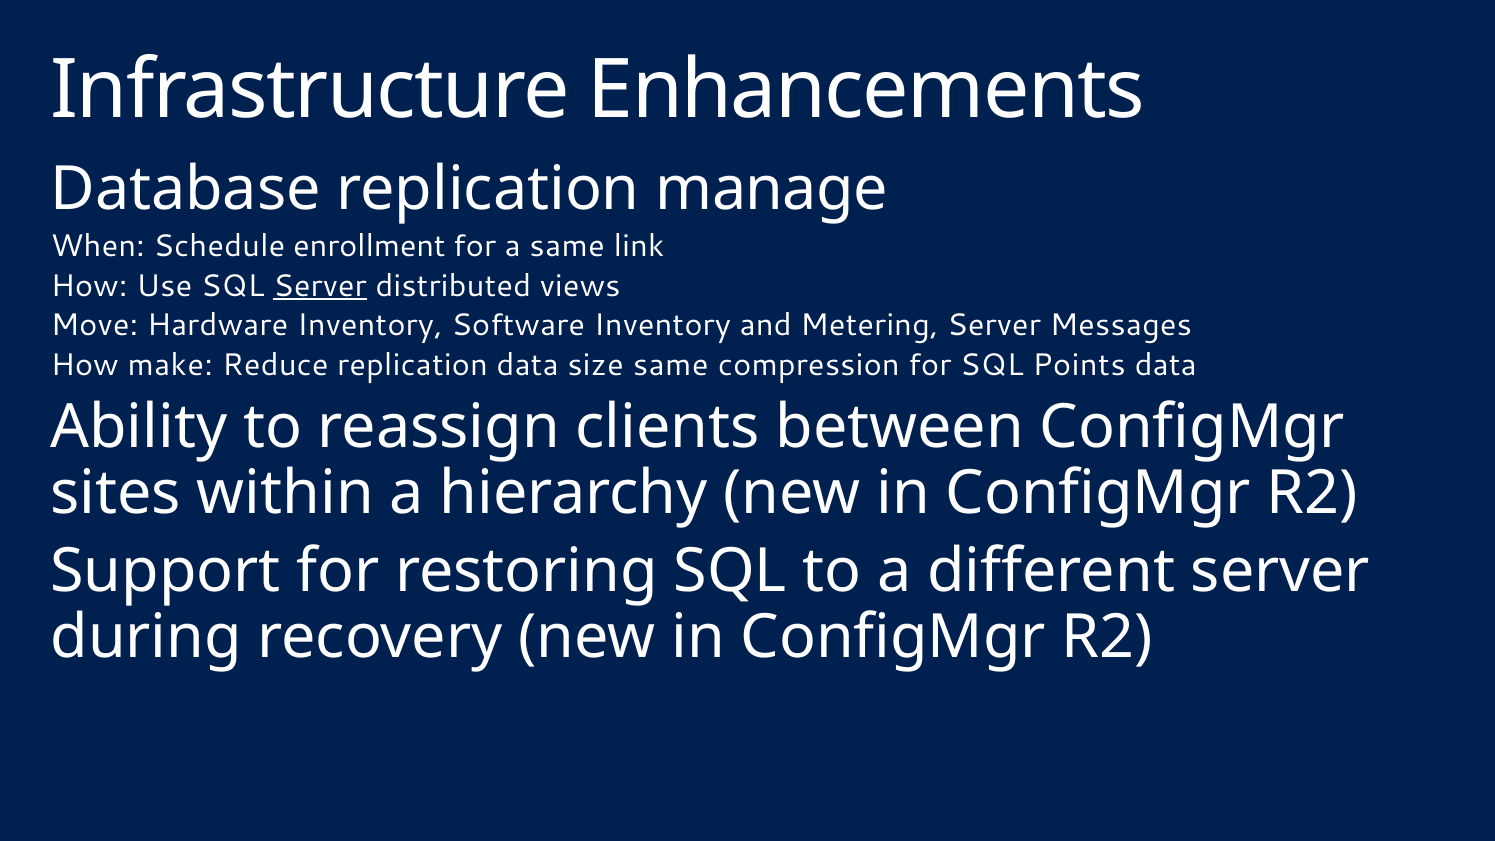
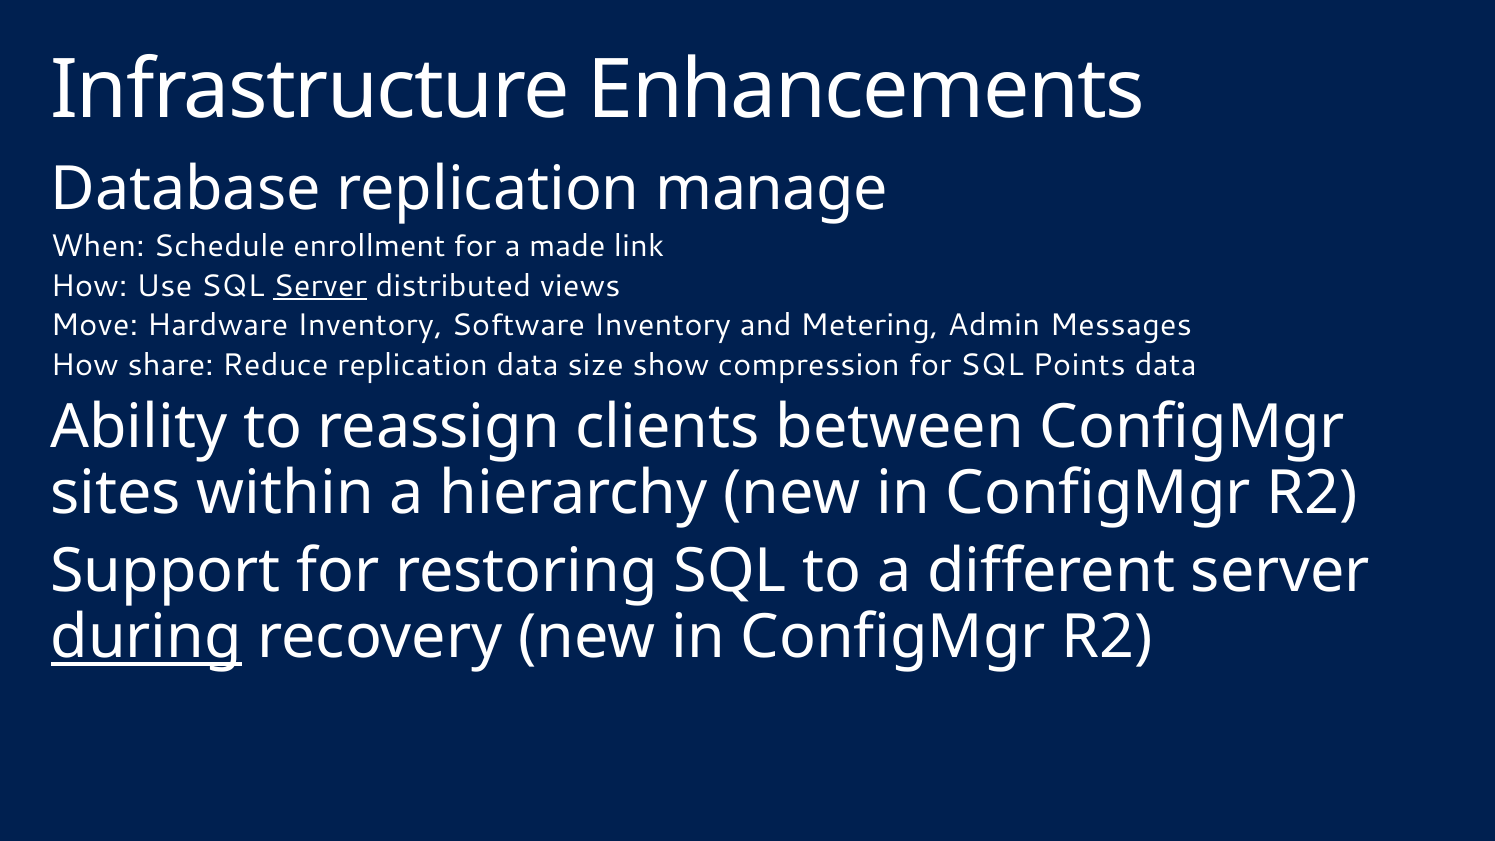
a same: same -> made
Metering Server: Server -> Admin
make: make -> share
size same: same -> show
during underline: none -> present
